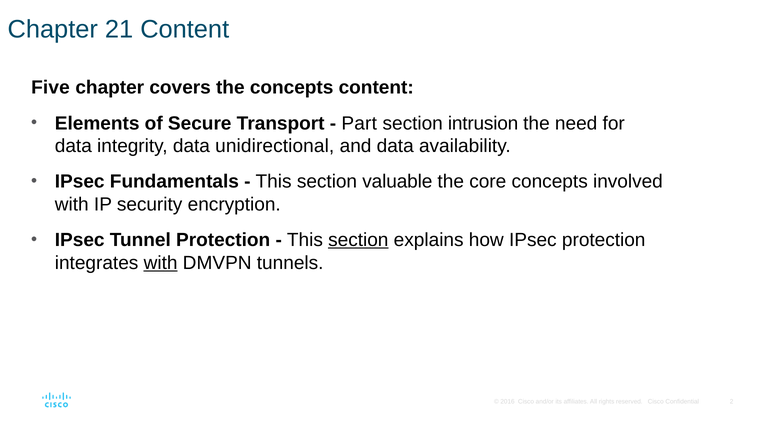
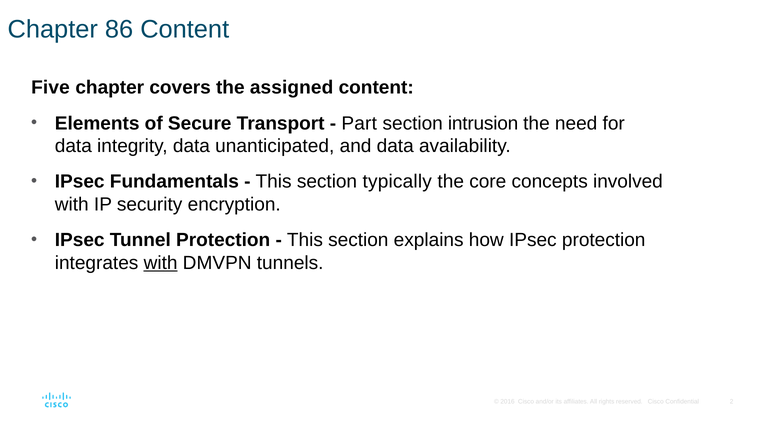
21: 21 -> 86
the concepts: concepts -> assigned
unidirectional: unidirectional -> unanticipated
valuable: valuable -> typically
section at (358, 240) underline: present -> none
